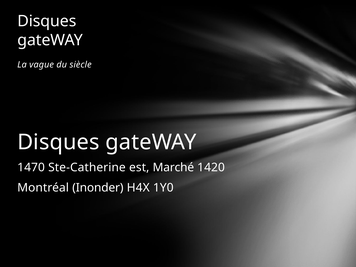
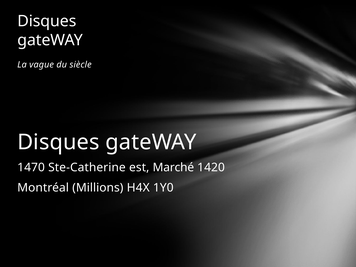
Inonder: Inonder -> Millions
